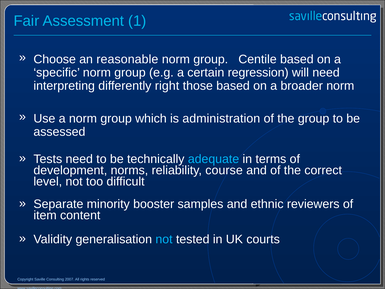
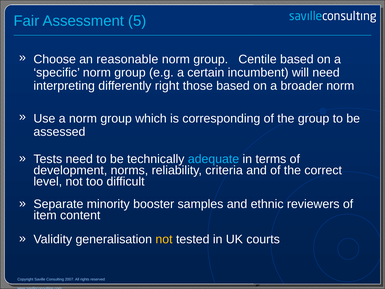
1: 1 -> 5
regression: regression -> incumbent
administration: administration -> corresponding
course: course -> criteria
not at (164, 239) colour: light blue -> yellow
